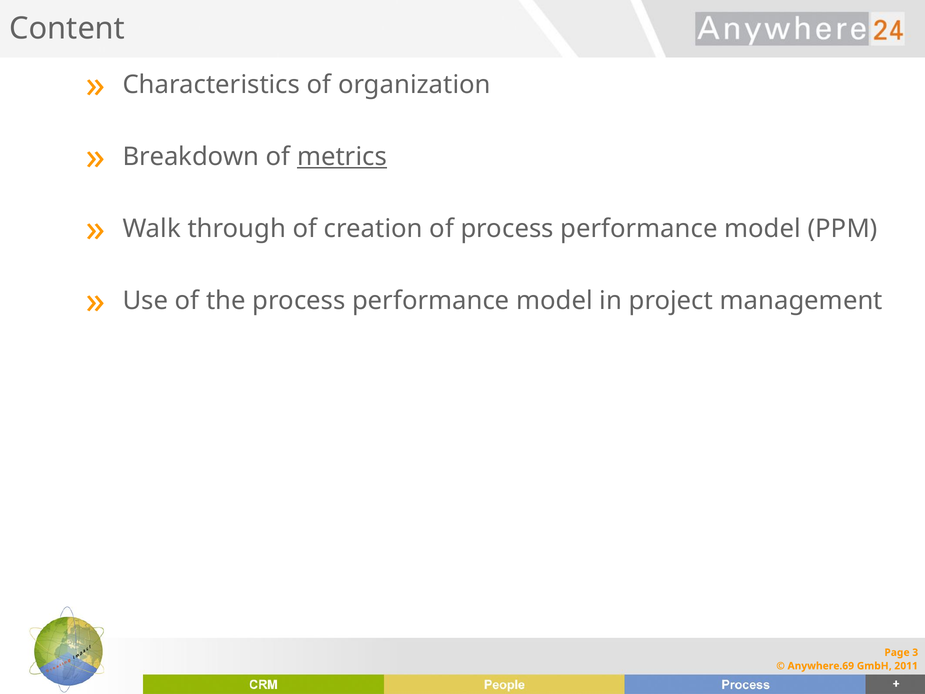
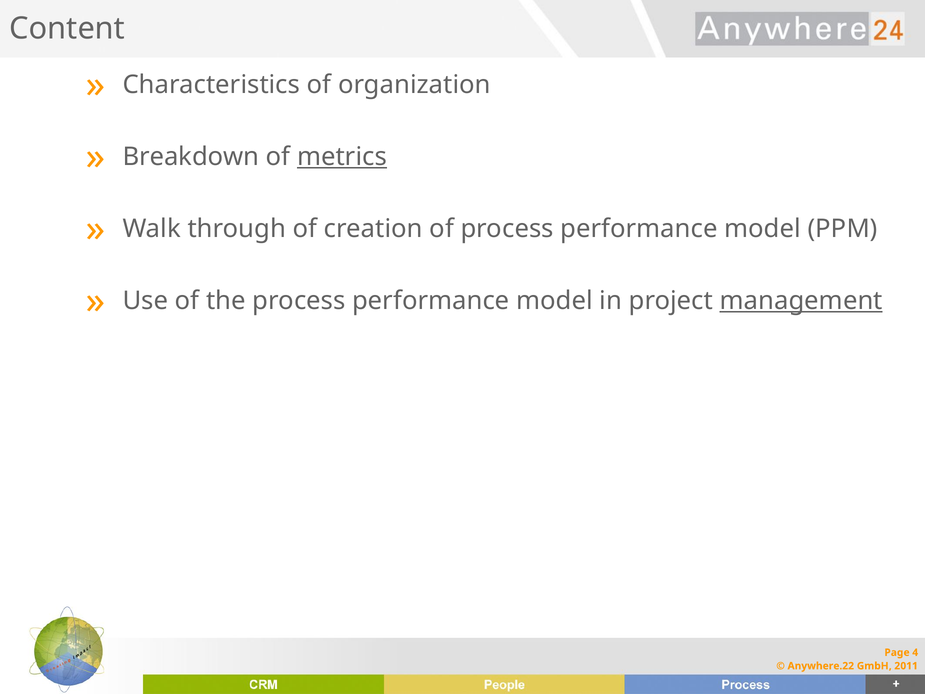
management underline: none -> present
3: 3 -> 4
Anywhere.69: Anywhere.69 -> Anywhere.22
